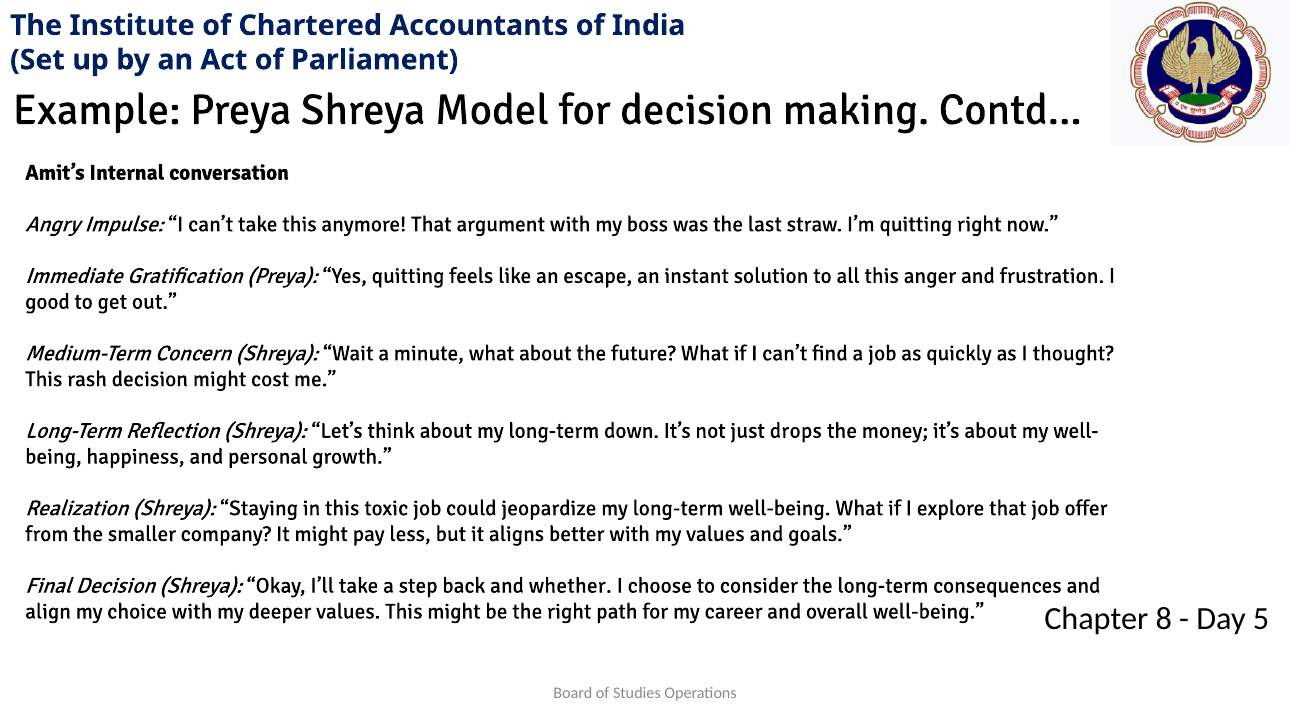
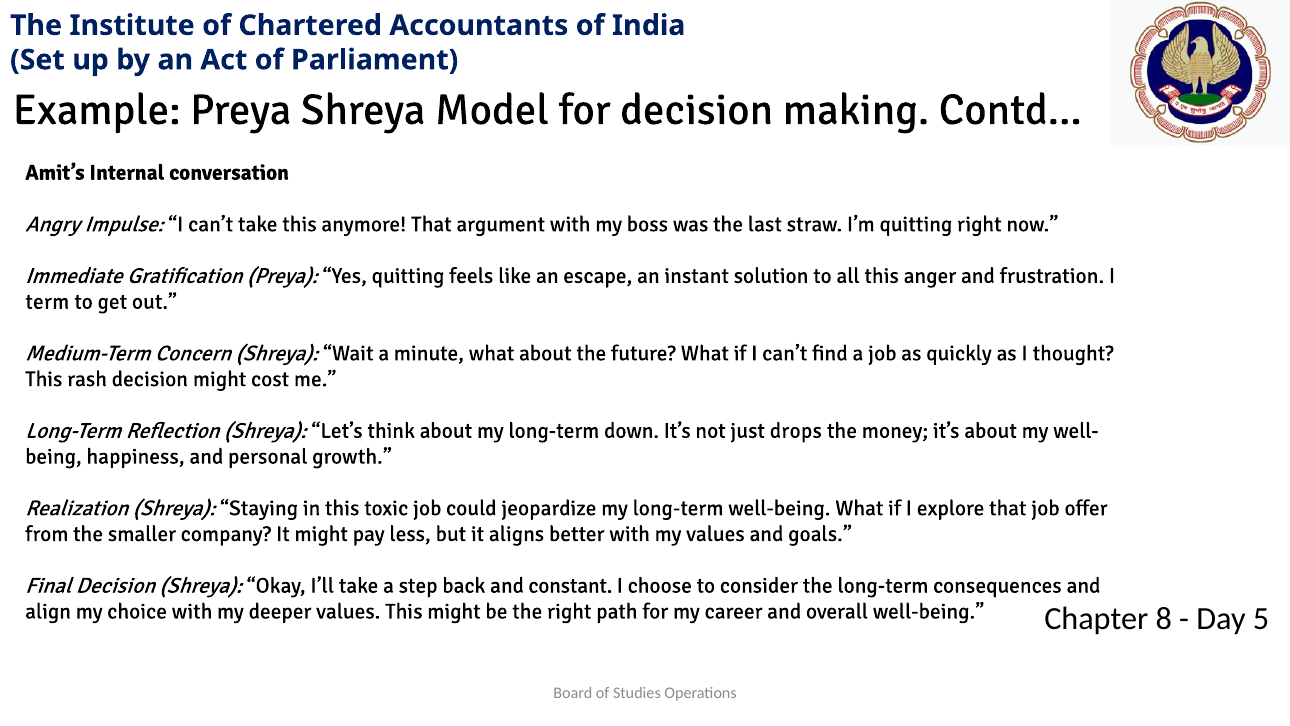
good: good -> term
whether: whether -> constant
